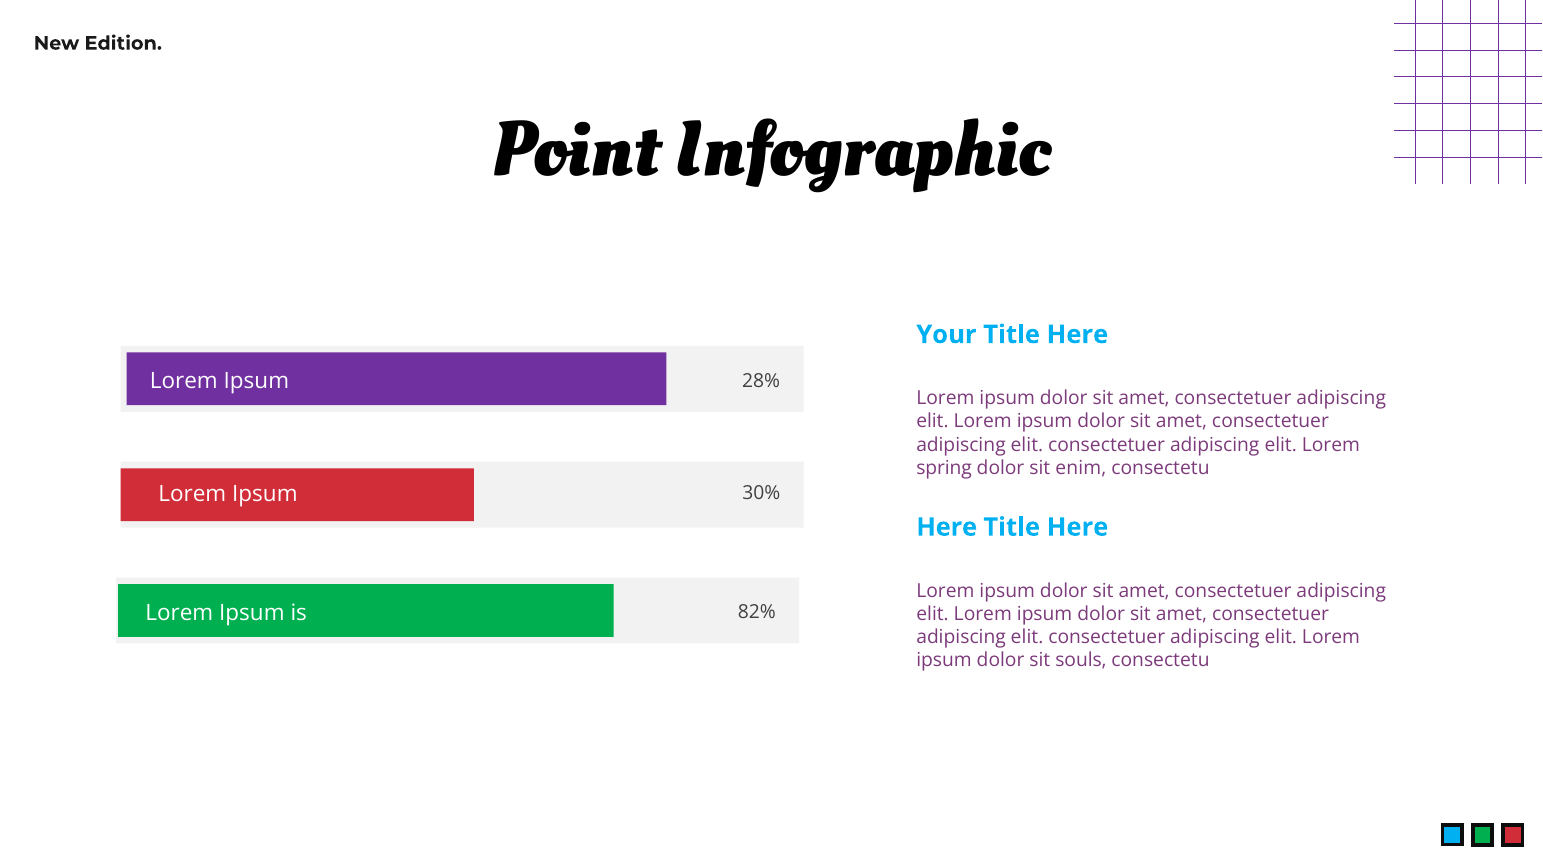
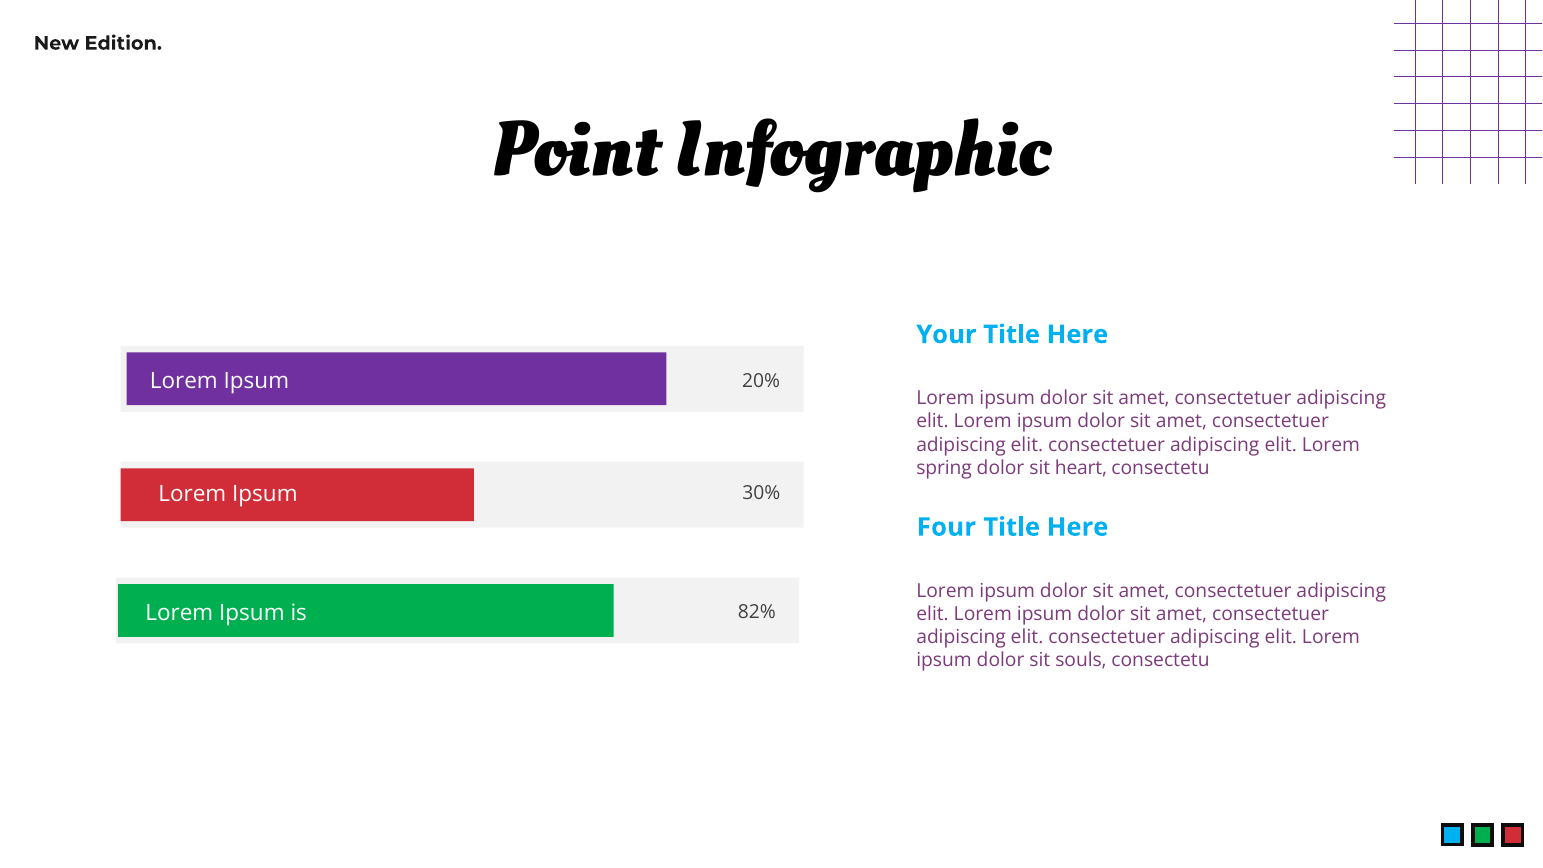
28%: 28% -> 20%
enim: enim -> heart
Here at (947, 527): Here -> Four
